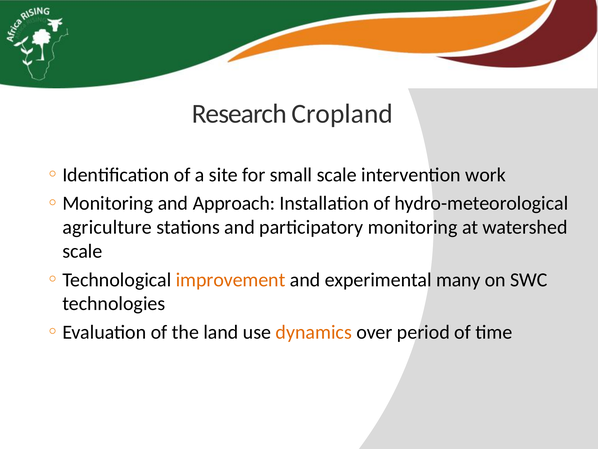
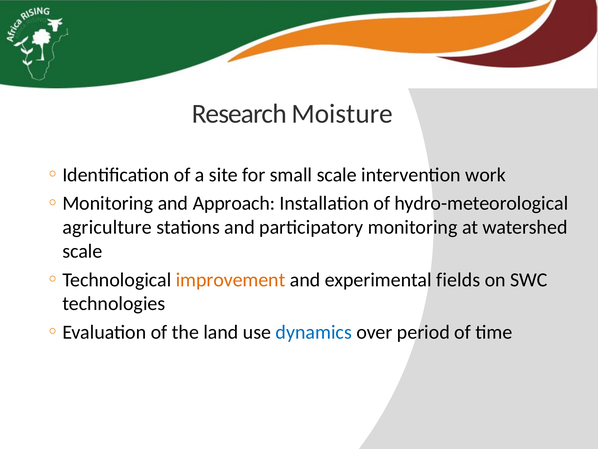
Cropland: Cropland -> Moisture
many: many -> fields
dynamics colour: orange -> blue
